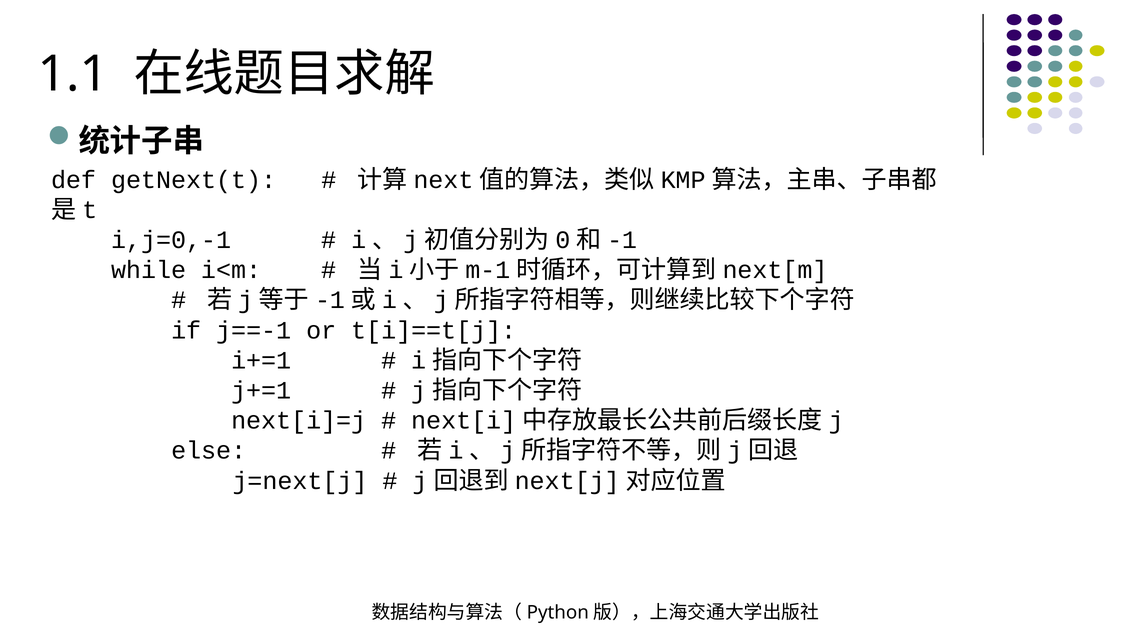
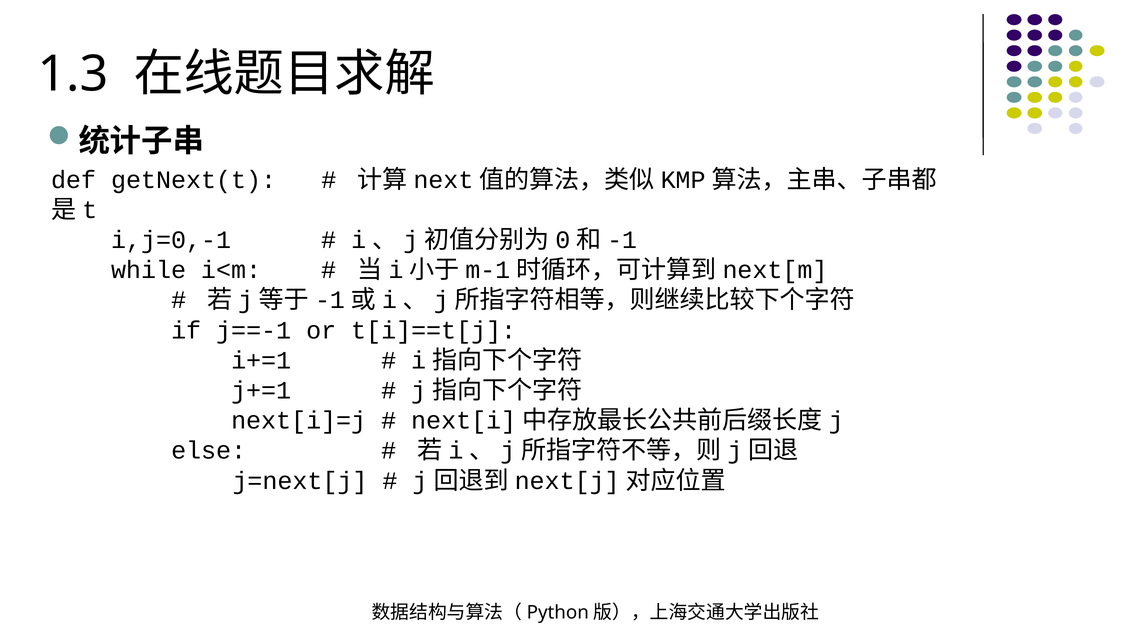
1.1: 1.1 -> 1.3
